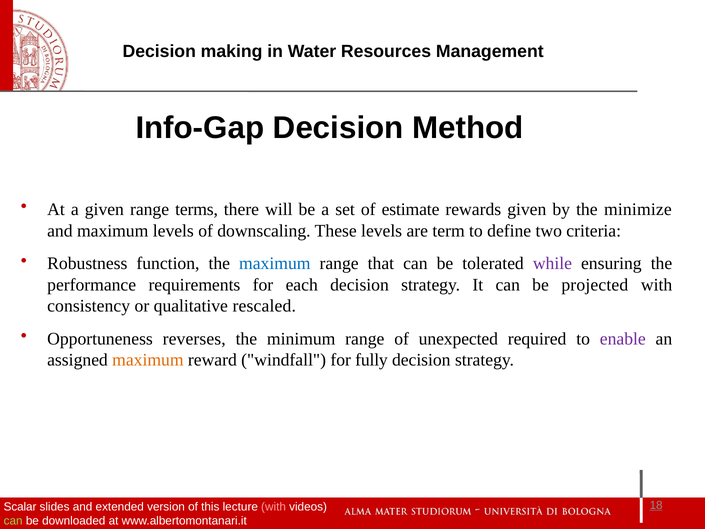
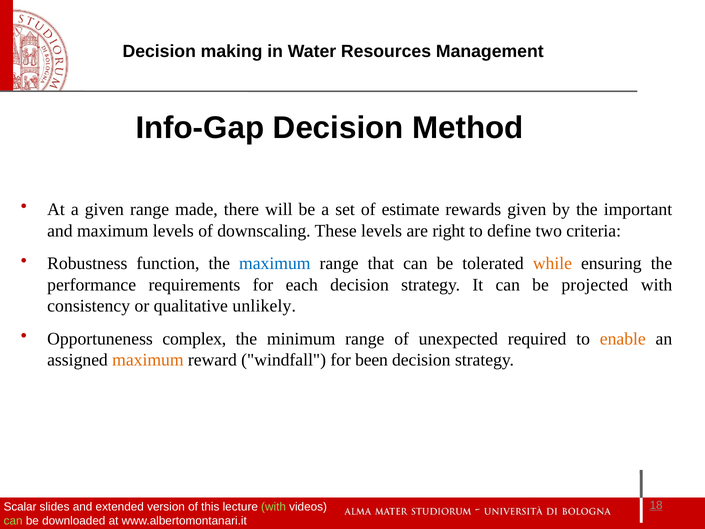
terms: terms -> made
minimize: minimize -> important
term: term -> right
while colour: purple -> orange
rescaled: rescaled -> unlikely
reverses: reverses -> complex
enable colour: purple -> orange
fully: fully -> been
with at (274, 507) colour: pink -> light green
